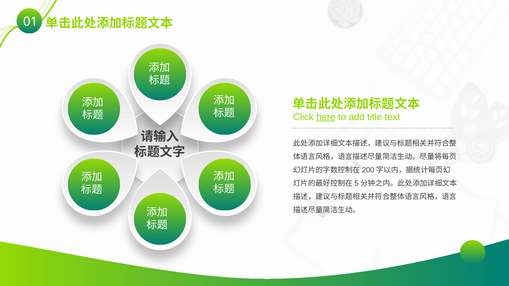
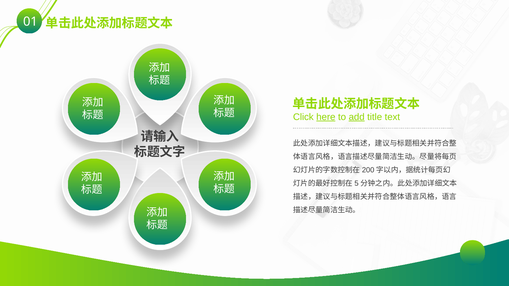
add underline: none -> present
